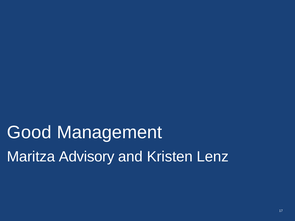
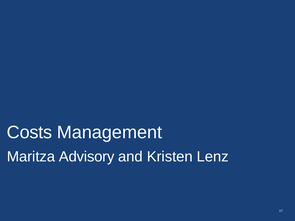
Good: Good -> Costs
